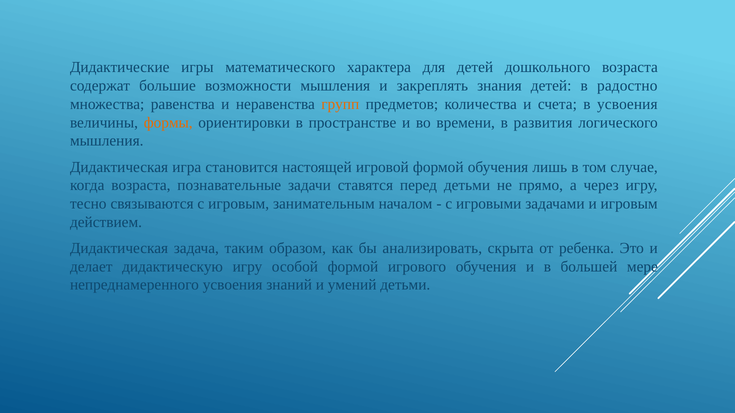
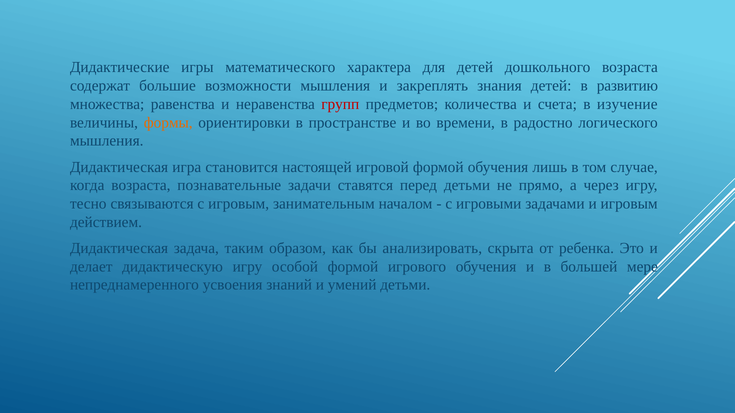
радостно: радостно -> развитию
групп colour: orange -> red
в усвоения: усвоения -> изучение
развития: развития -> радостно
